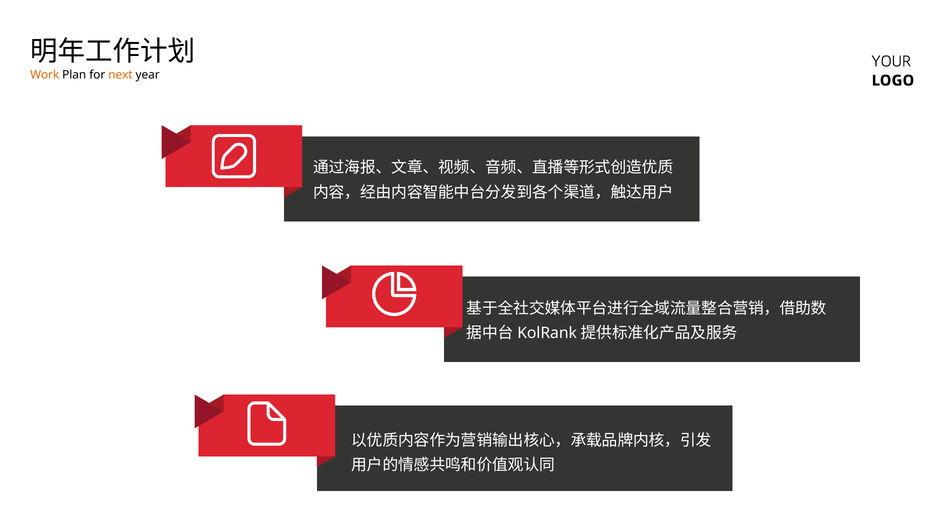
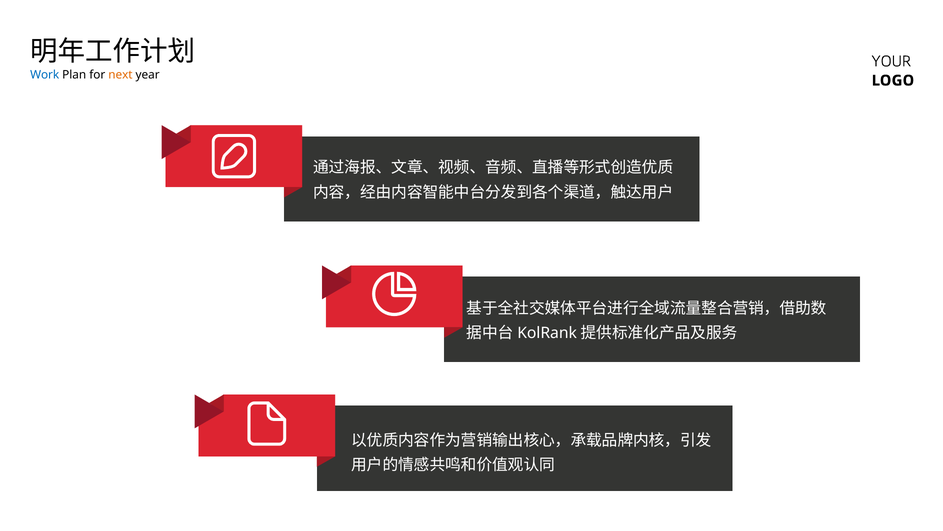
Work colour: orange -> blue
